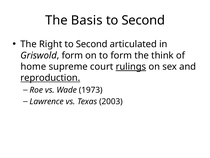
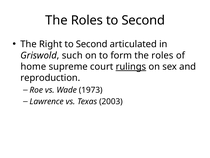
Basis at (87, 20): Basis -> Roles
Griswold form: form -> such
form the think: think -> roles
reproduction underline: present -> none
